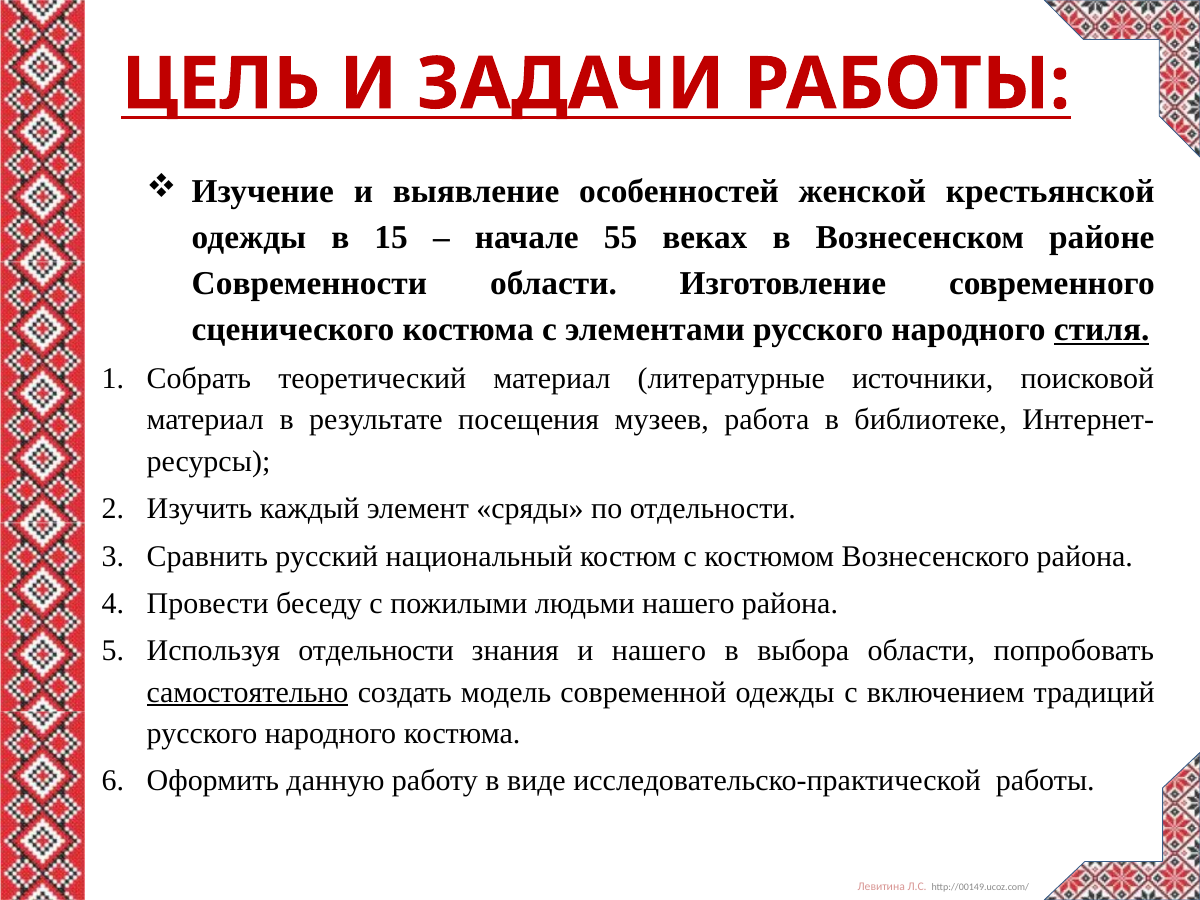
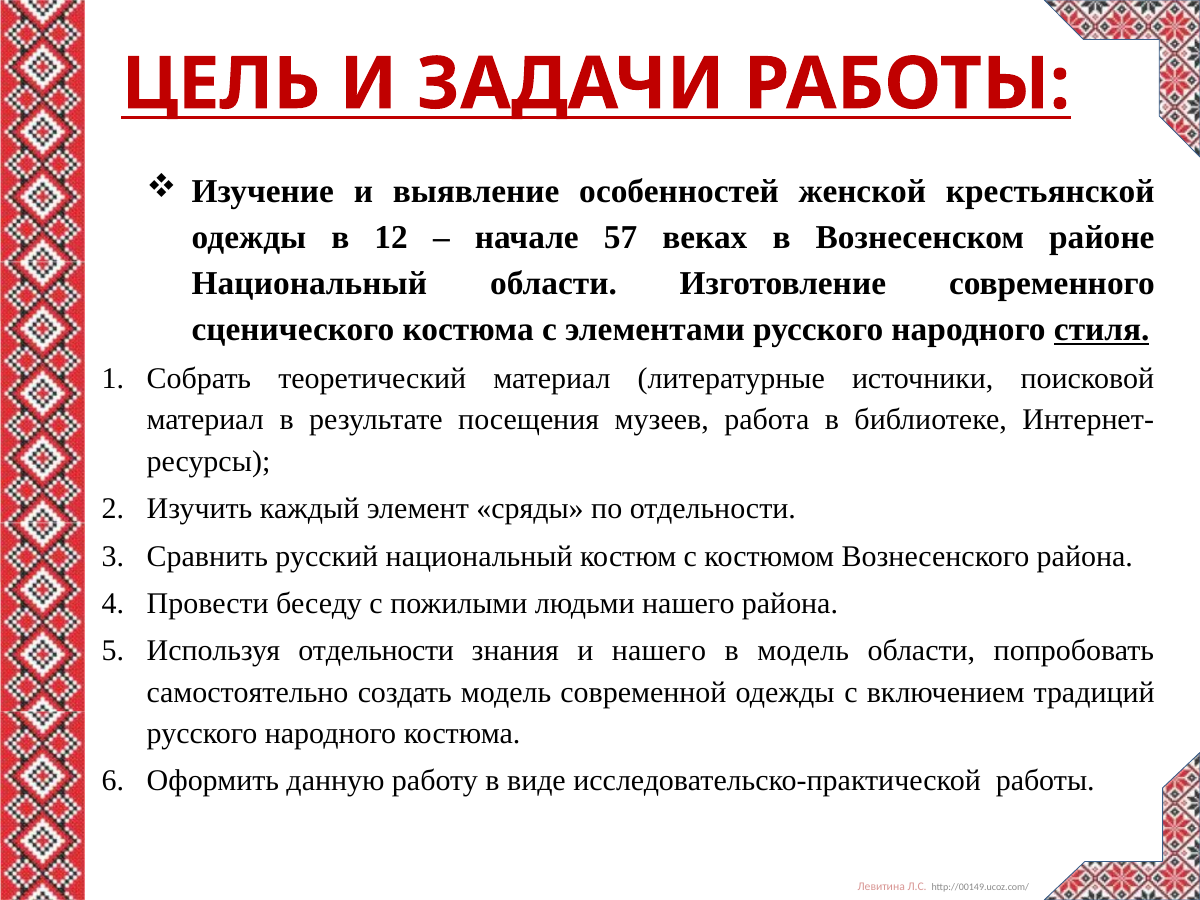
15: 15 -> 12
55: 55 -> 57
Современности at (309, 283): Современности -> Национальный
в выбора: выбора -> модель
самостоятельно underline: present -> none
